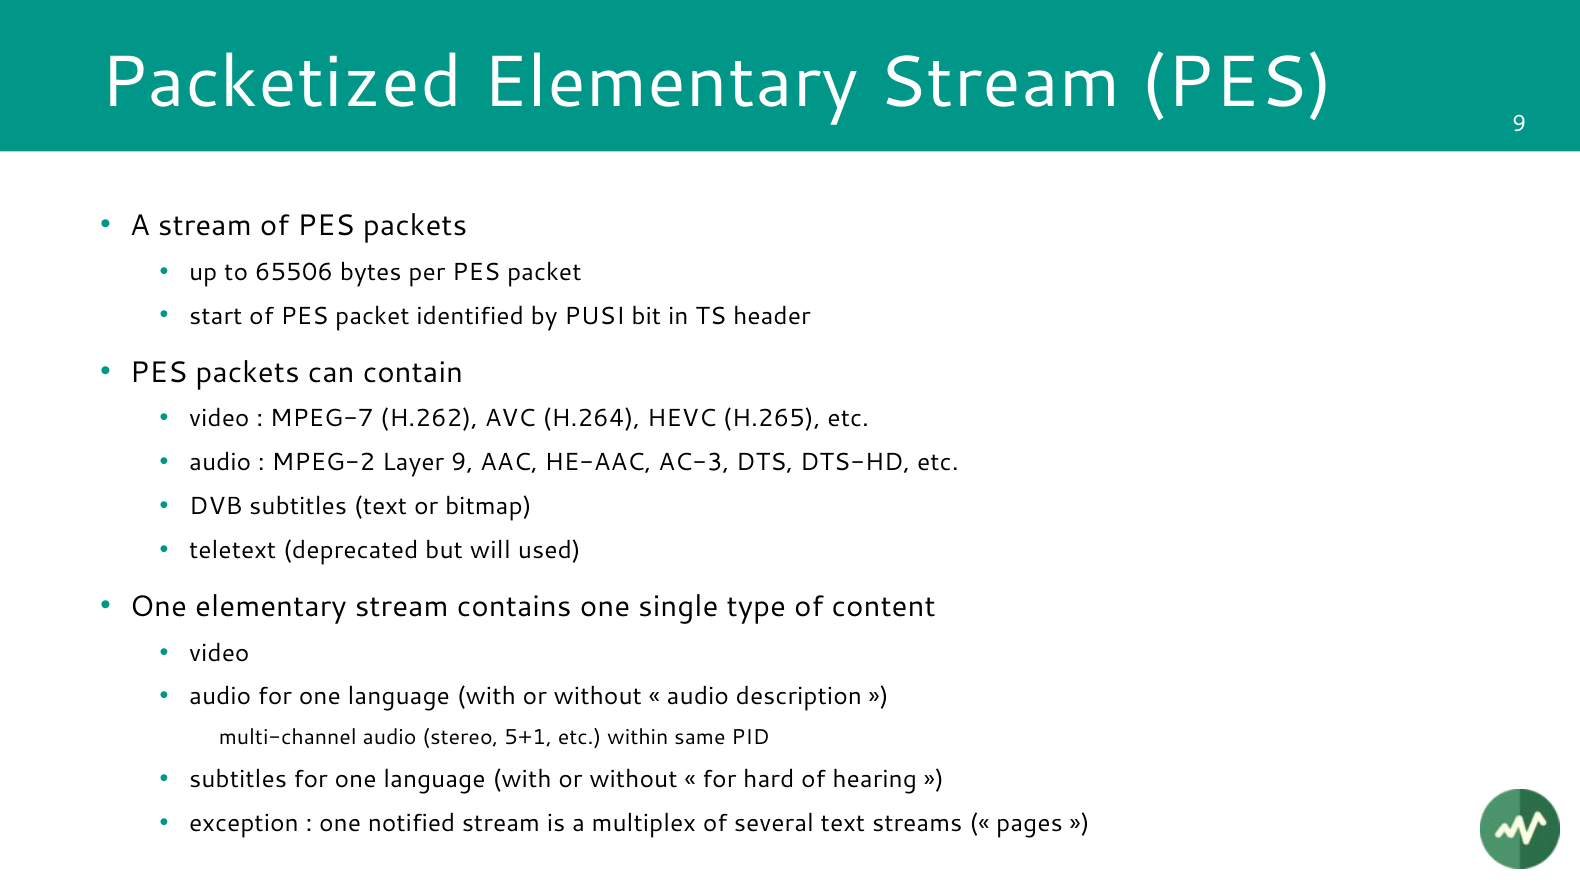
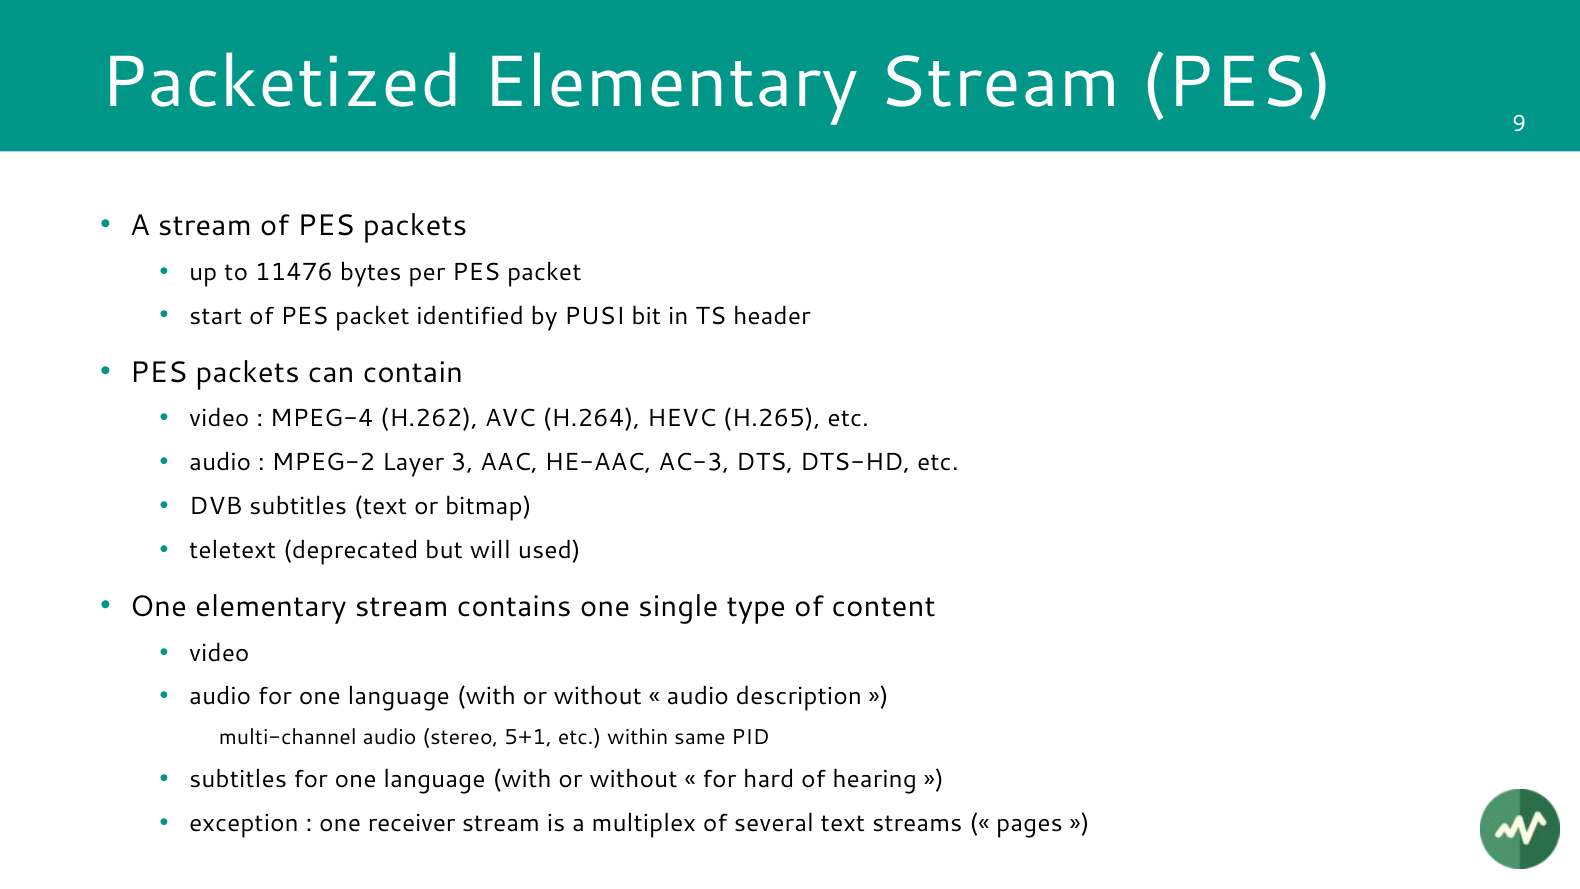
65506: 65506 -> 11476
MPEG-7: MPEG-7 -> MPEG-4
Layer 9: 9 -> 3
notified: notified -> receiver
